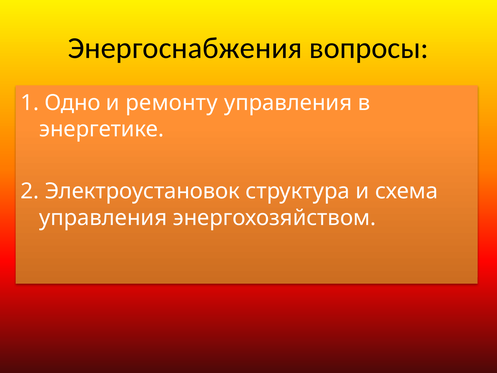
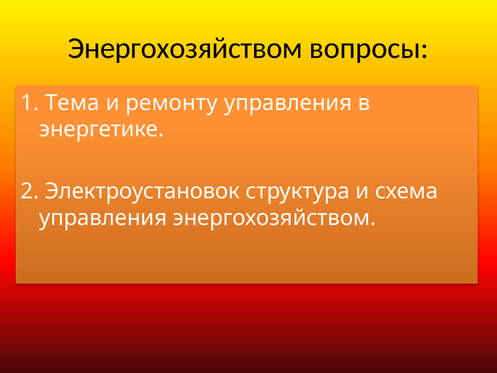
Энергоснабжения at (185, 48): Энергоснабжения -> Энергохозяйством
Одно: Одно -> Тема
